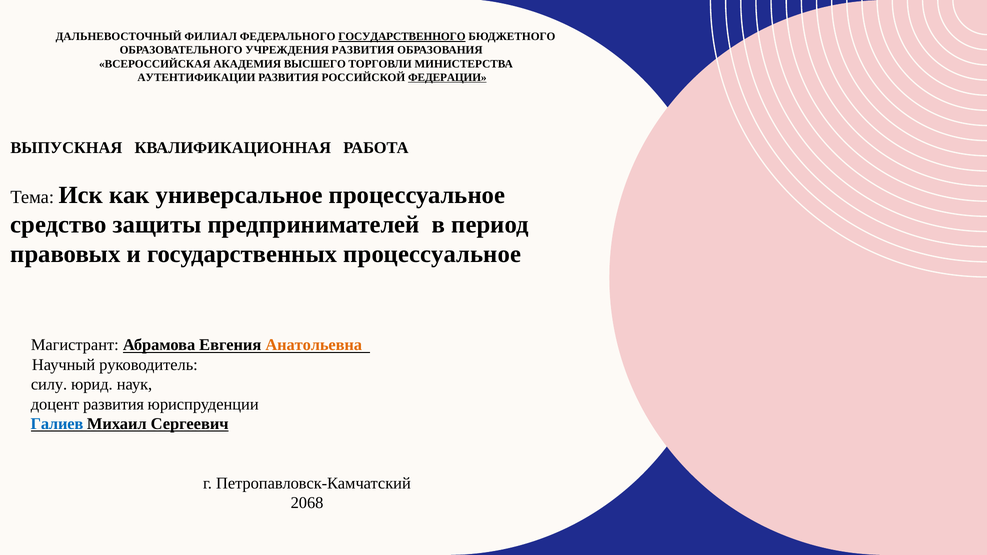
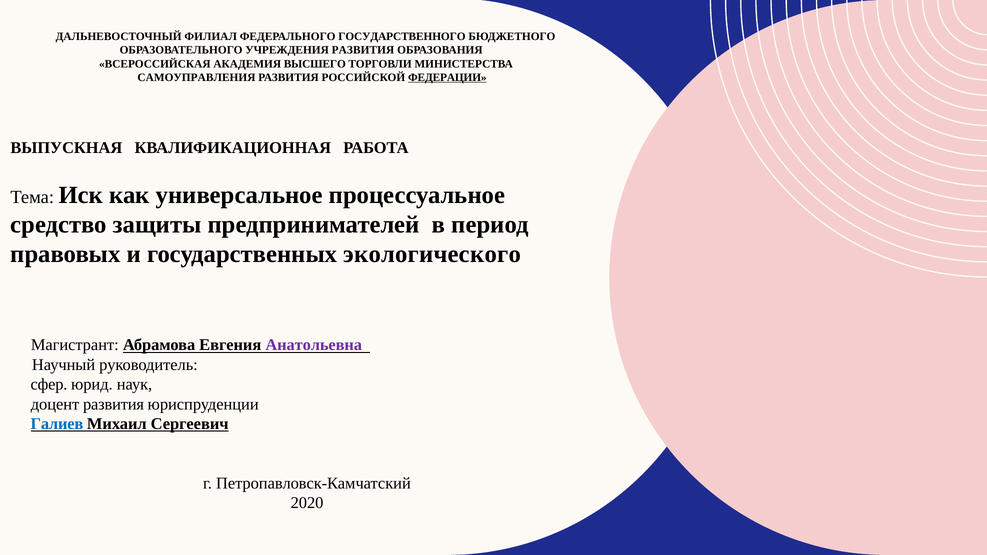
ГОСУДАРСТВЕННОГО underline: present -> none
АУТЕНТИФИКАЦИИ: АУТЕНТИФИКАЦИИ -> САМОУПРАВЛЕНИЯ
государственных процессуальное: процессуальное -> экологического
Анатольевна colour: orange -> purple
силу: силу -> сфер
2068: 2068 -> 2020
